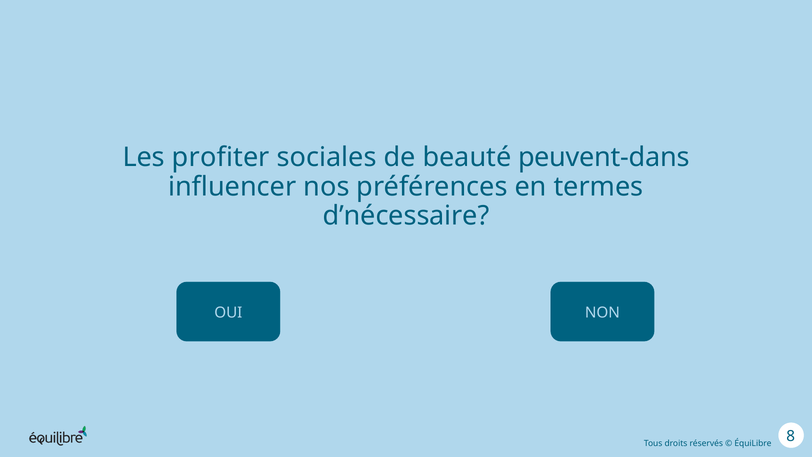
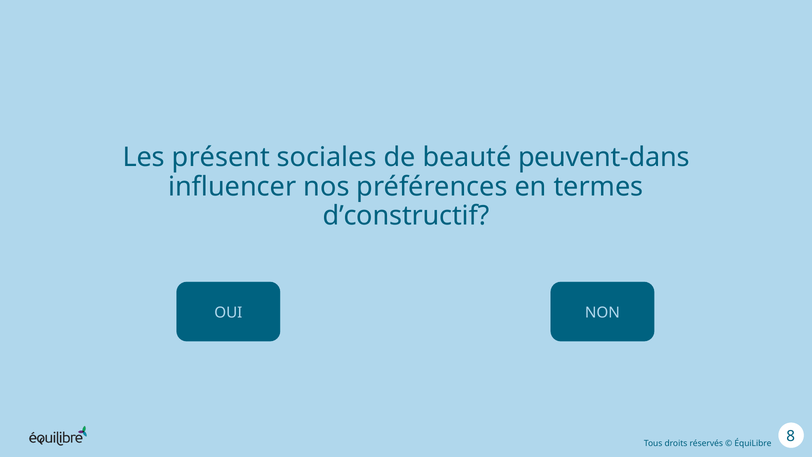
profiter: profiter -> présent
d’nécessaire: d’nécessaire -> d’constructif
